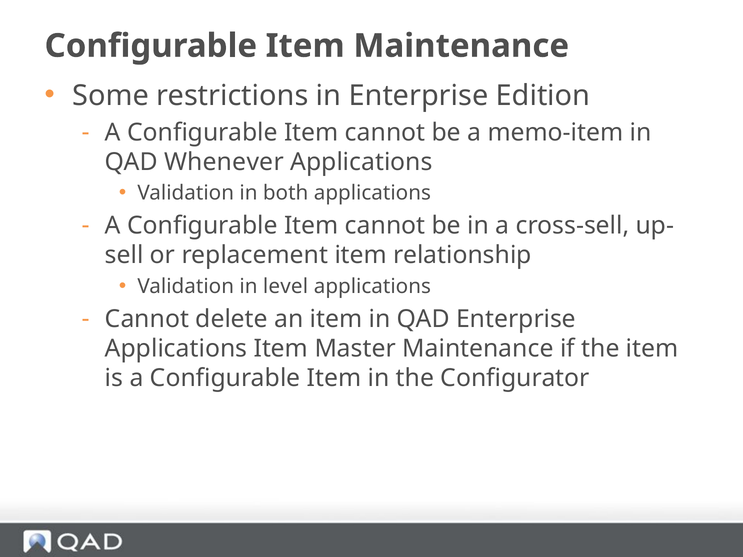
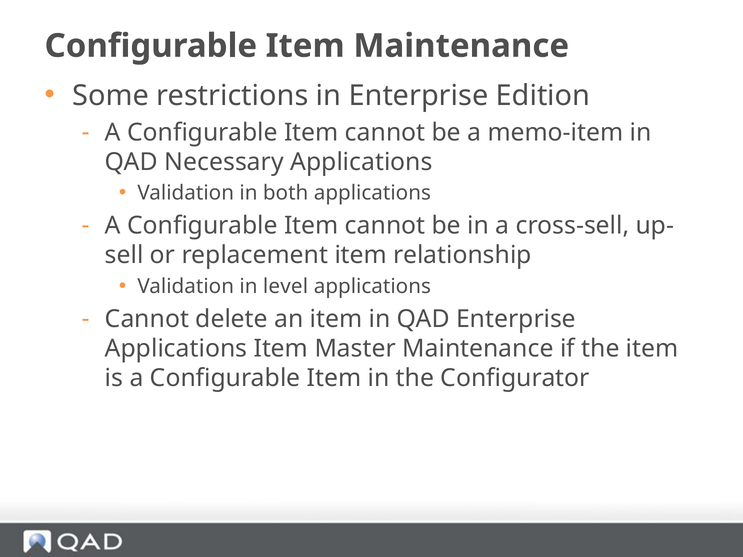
Whenever: Whenever -> Necessary
